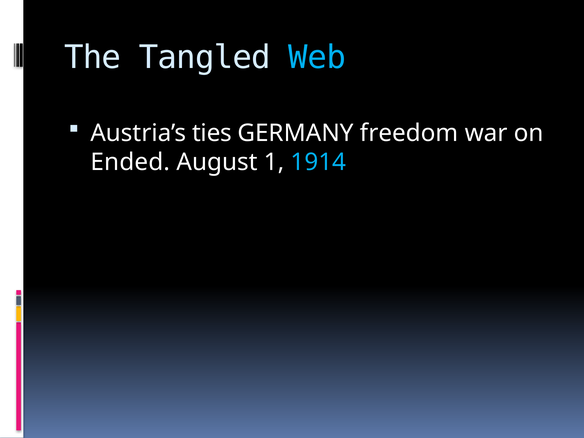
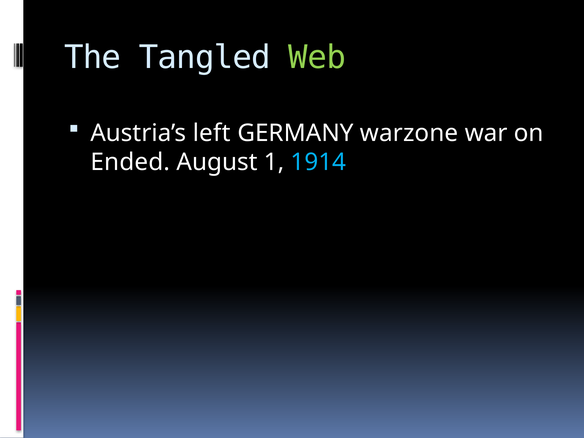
Web colour: light blue -> light green
ties: ties -> left
freedom: freedom -> warzone
